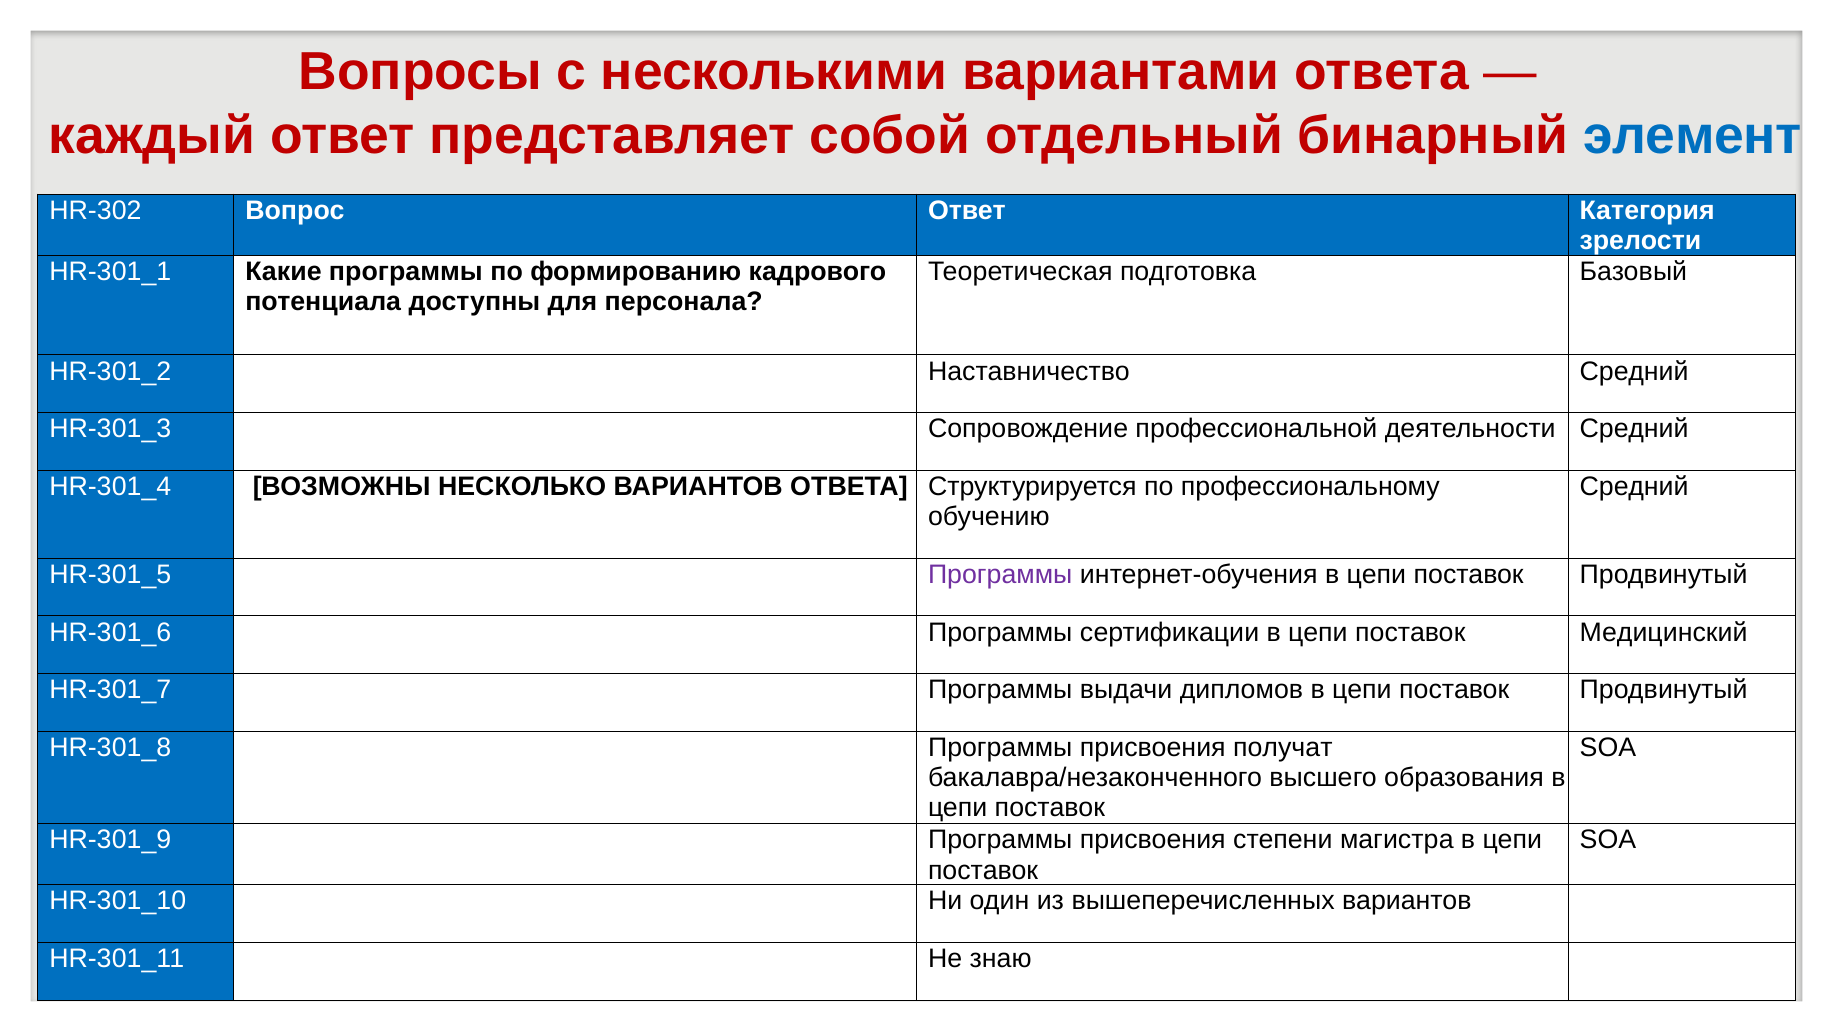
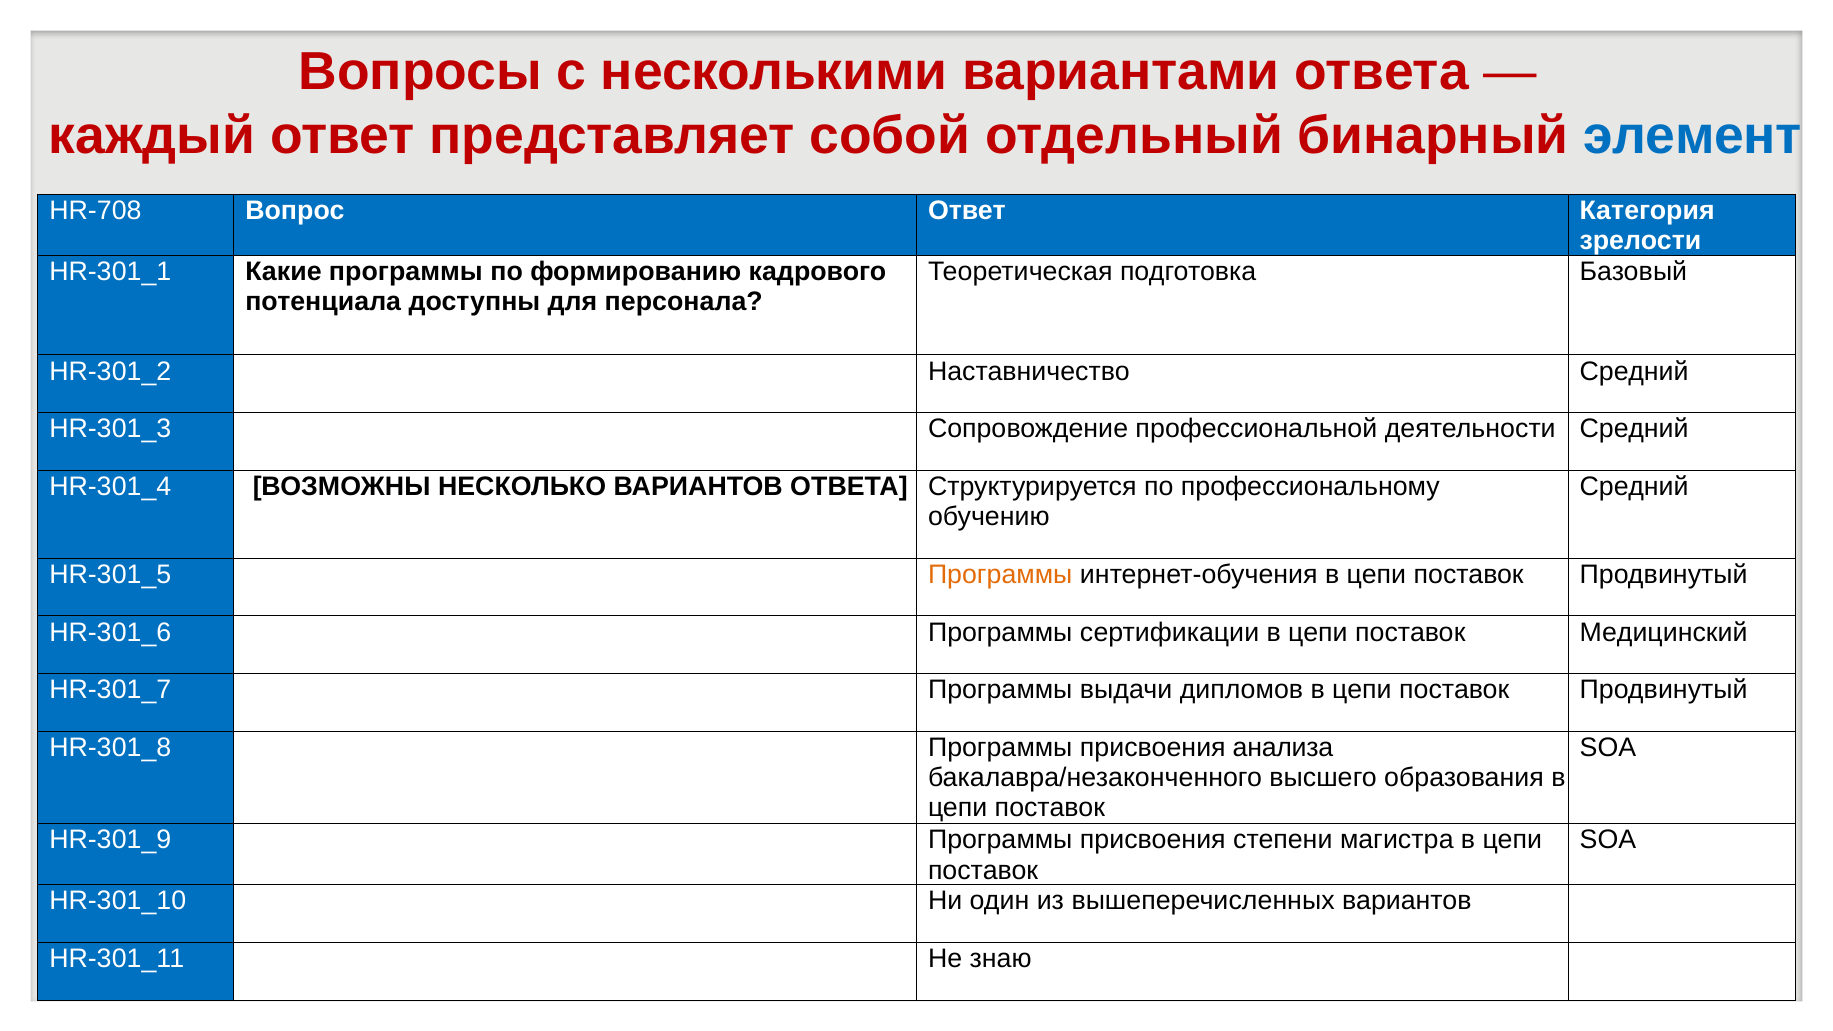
HR-302: HR-302 -> HR-708
Программы at (1000, 574) colour: purple -> orange
получат: получат -> анализа
